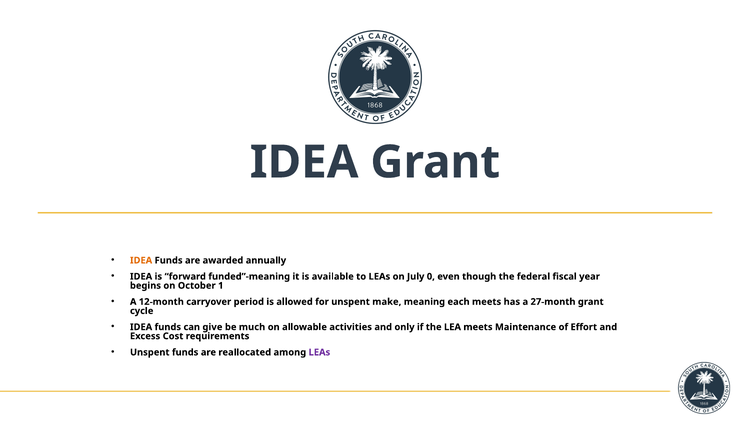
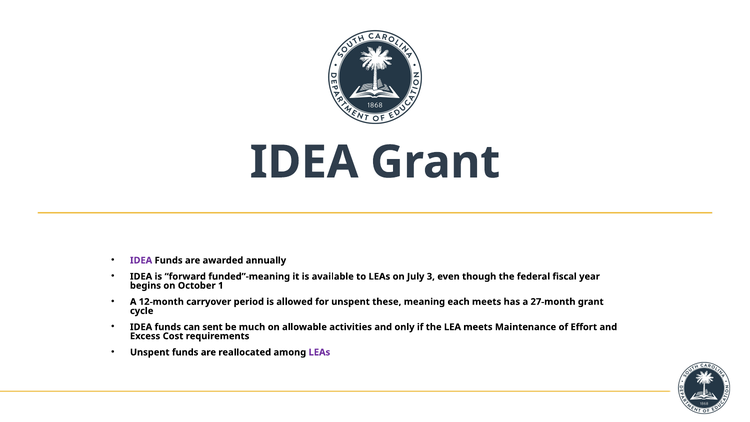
IDEA at (141, 260) colour: orange -> purple
0: 0 -> 3
make: make -> these
give: give -> sent
